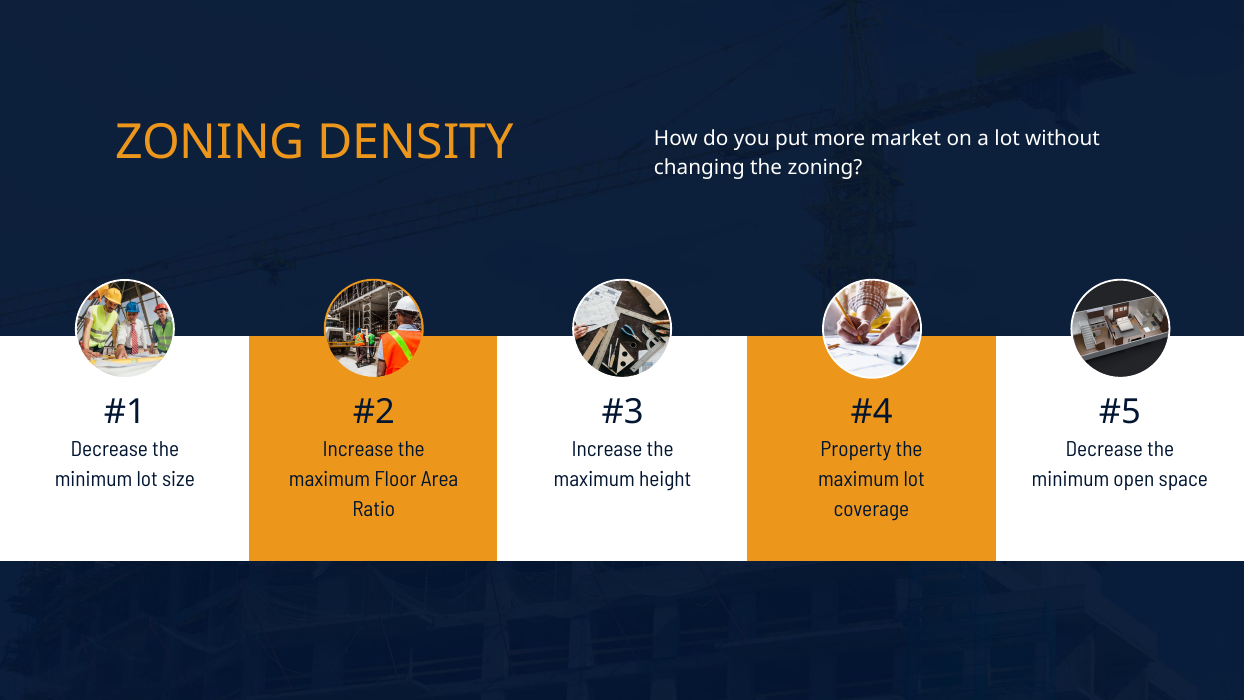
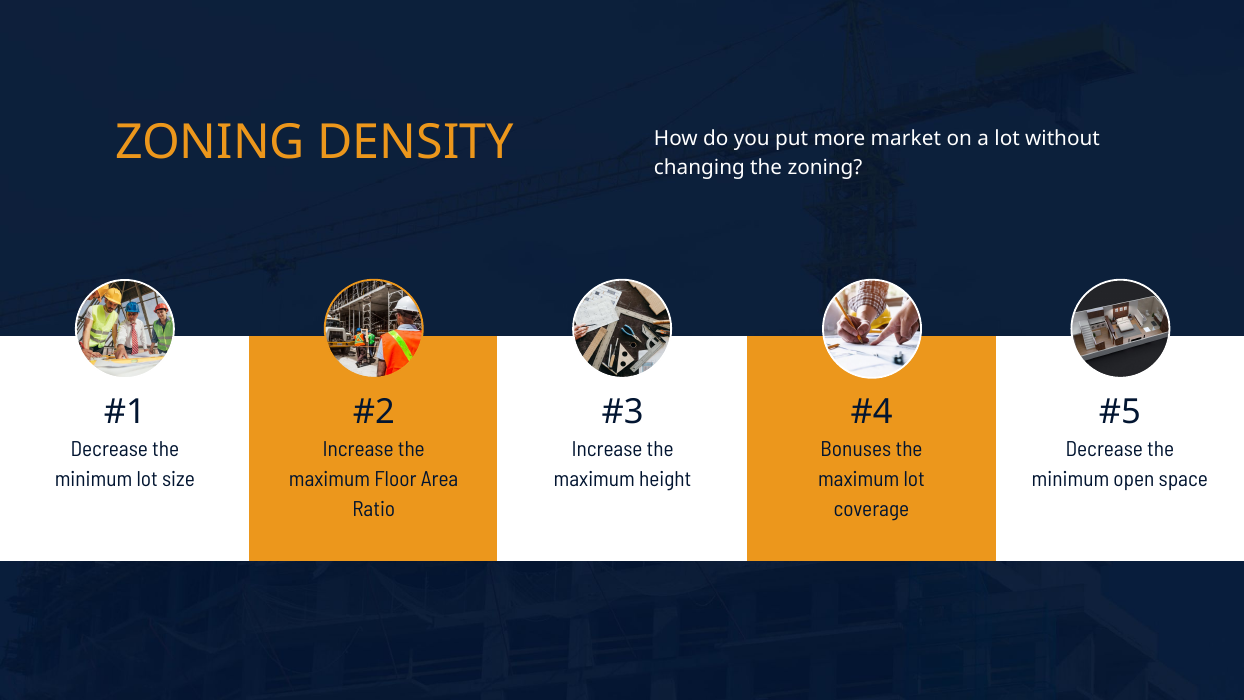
Property: Property -> Bonuses
